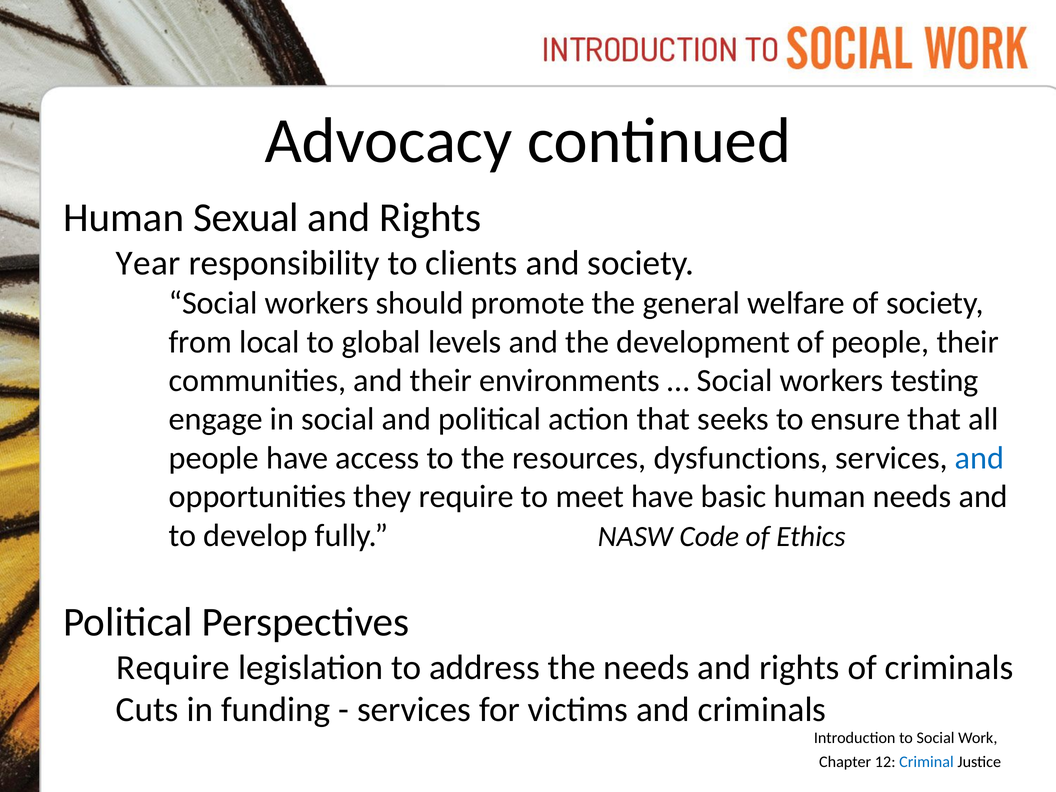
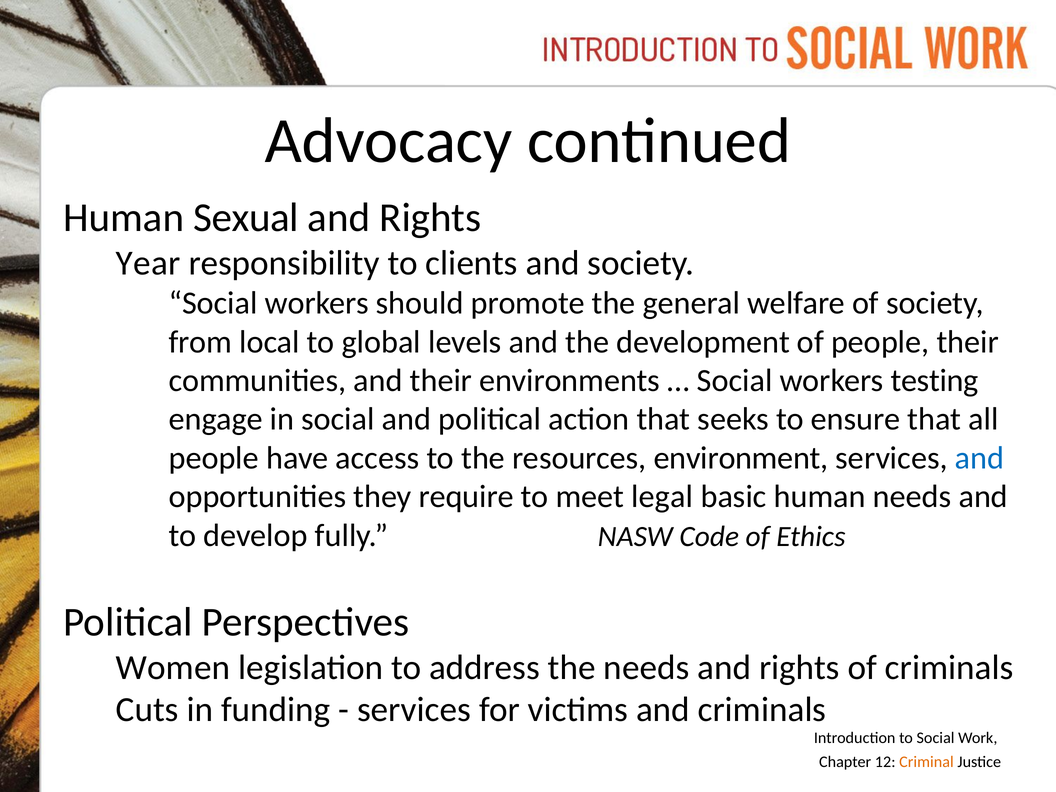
dysfunctions: dysfunctions -> environment
meet have: have -> legal
Require at (173, 668): Require -> Women
Criminal colour: blue -> orange
